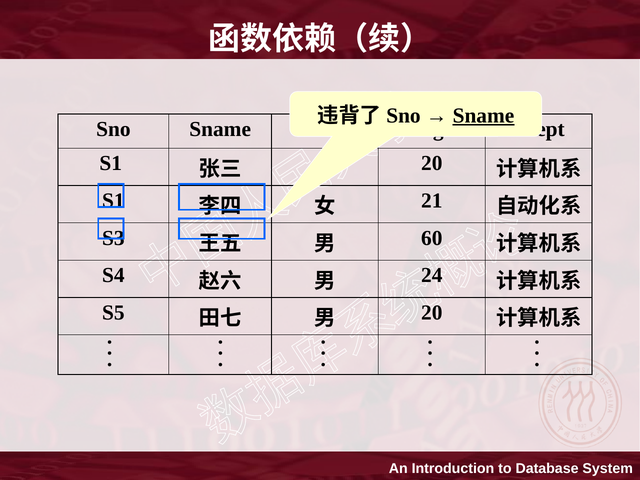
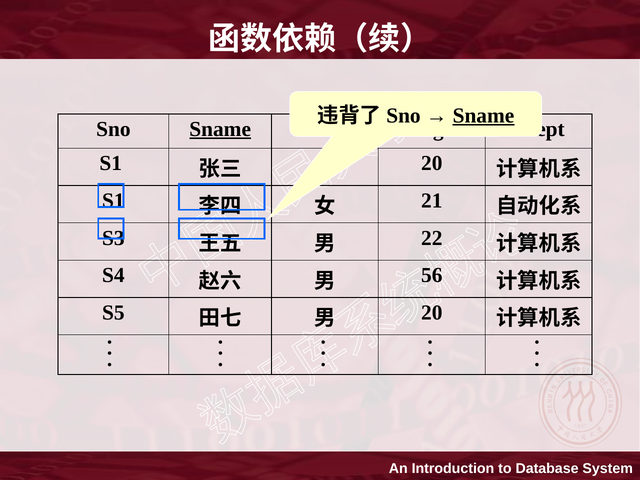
Sname at (220, 129) underline: none -> present
60: 60 -> 22
24: 24 -> 56
